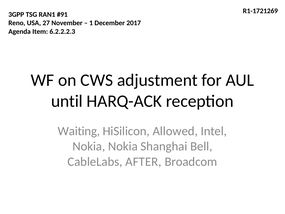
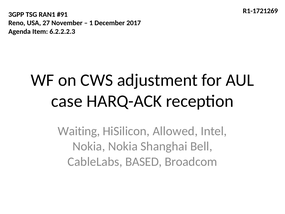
until: until -> case
AFTER: AFTER -> BASED
